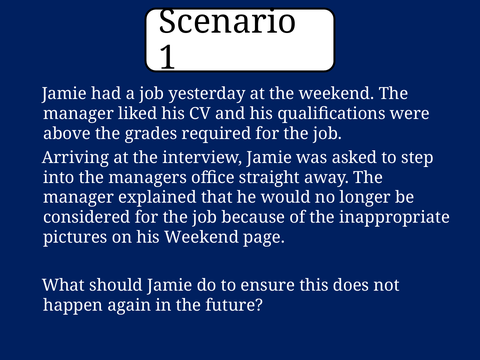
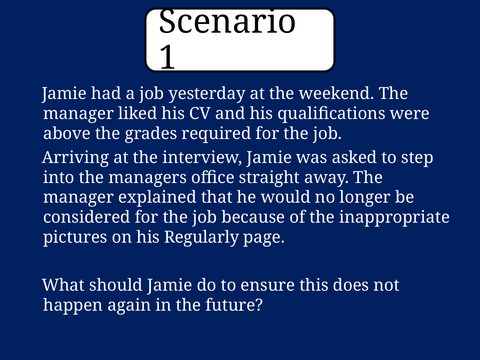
his Weekend: Weekend -> Regularly
